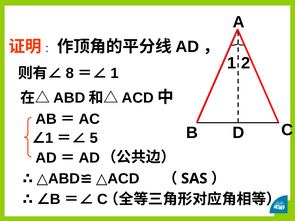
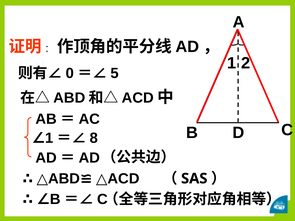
8: 8 -> 0
1 at (115, 73): 1 -> 5
5: 5 -> 8
